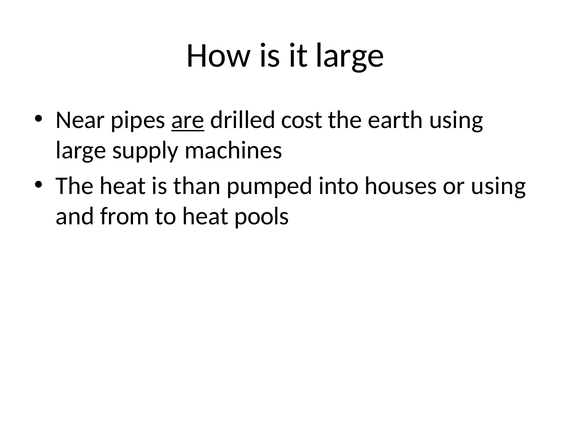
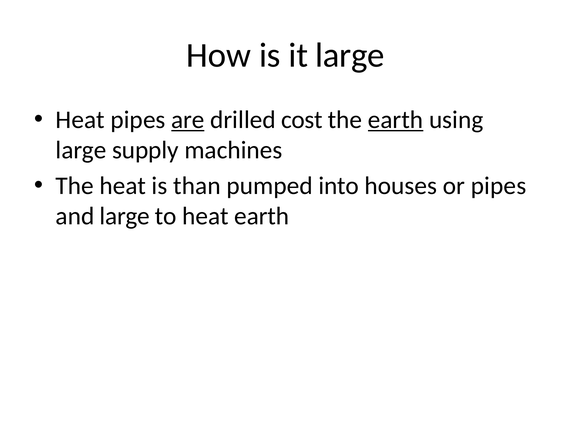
Near at (80, 120): Near -> Heat
earth at (396, 120) underline: none -> present
or using: using -> pipes
and from: from -> large
heat pools: pools -> earth
